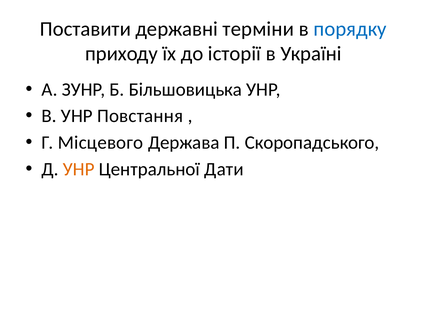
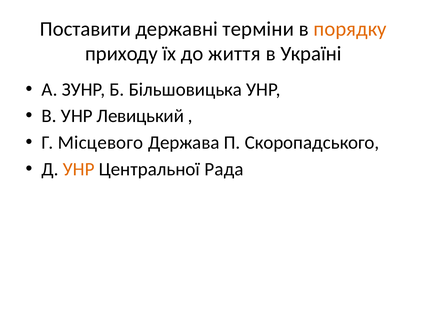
порядку colour: blue -> orange
історії: історії -> життя
Повстання: Повстання -> Левицький
Дати: Дати -> Рада
